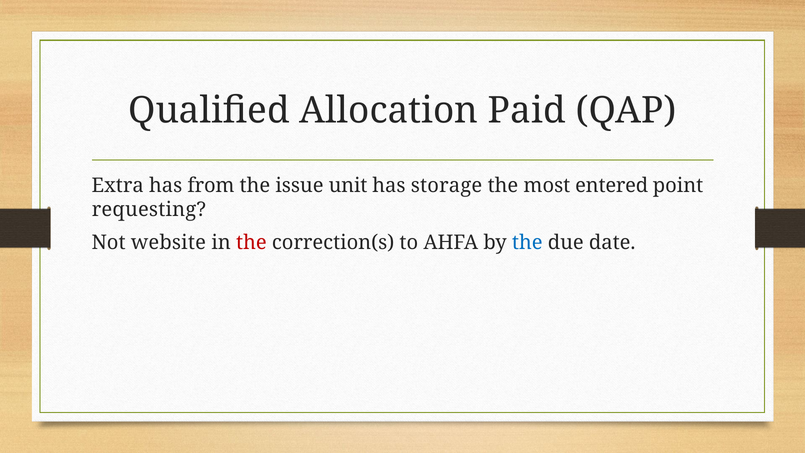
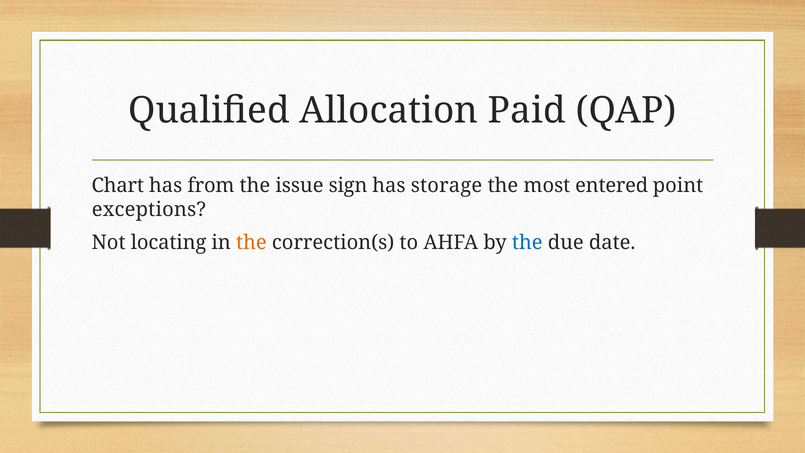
Extra: Extra -> Chart
unit: unit -> sign
requesting: requesting -> exceptions
website: website -> locating
the at (251, 243) colour: red -> orange
